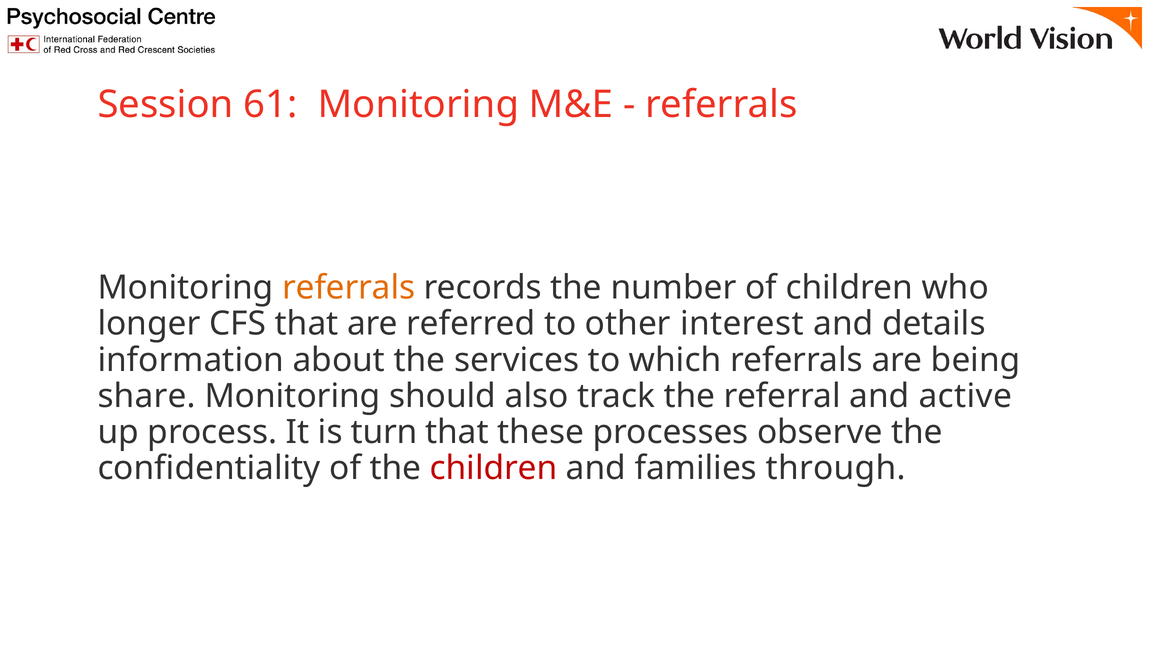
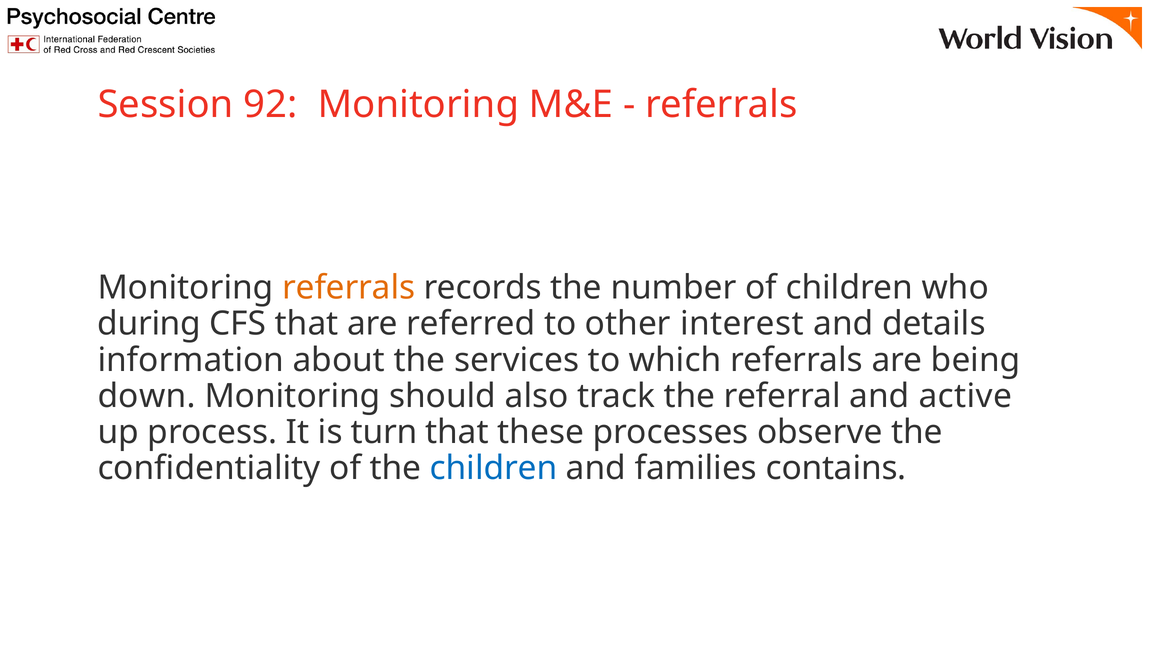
61: 61 -> 92
longer: longer -> during
share: share -> down
children at (494, 469) colour: red -> blue
through: through -> contains
